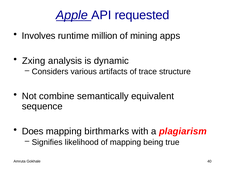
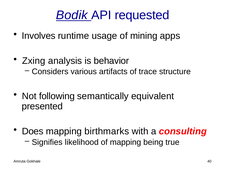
Apple: Apple -> Bodik
million: million -> usage
dynamic: dynamic -> behavior
combine: combine -> following
sequence: sequence -> presented
plagiarism: plagiarism -> consulting
